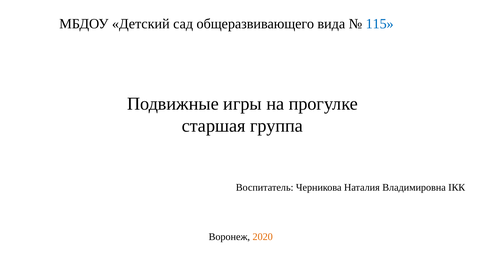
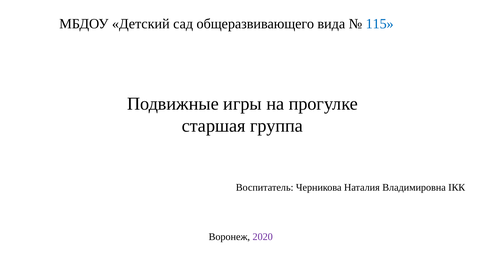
2020 colour: orange -> purple
